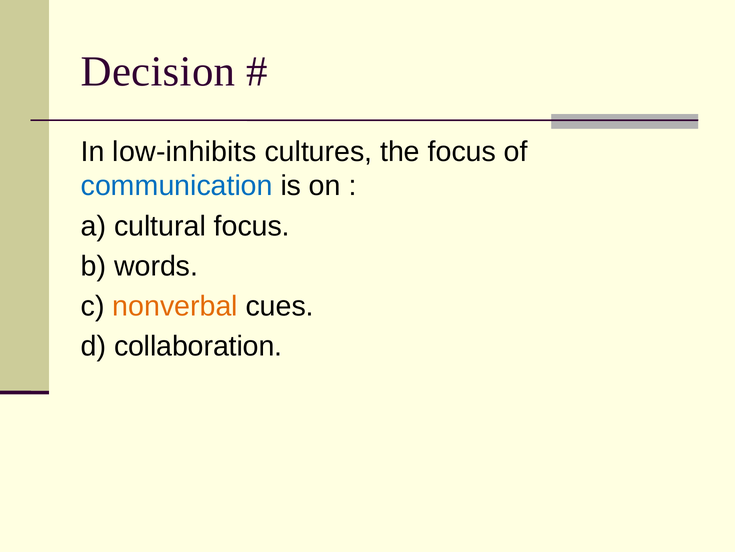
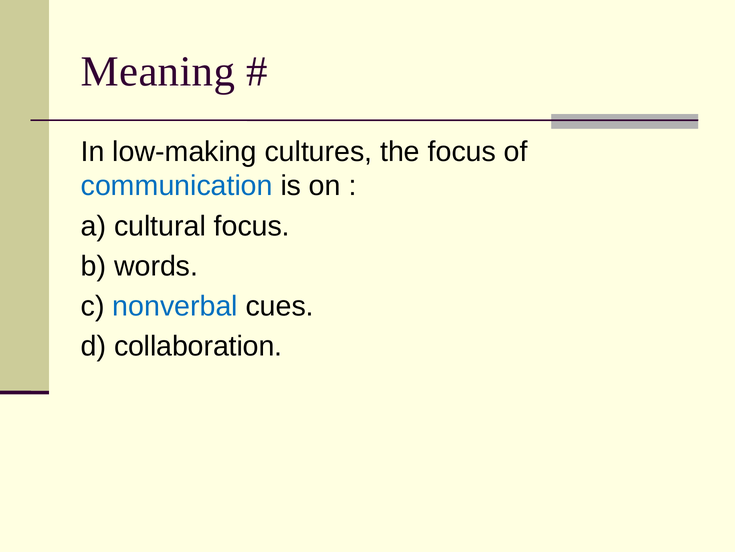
Decision: Decision -> Meaning
low-inhibits: low-inhibits -> low-making
nonverbal colour: orange -> blue
